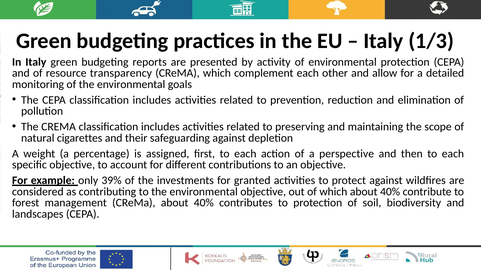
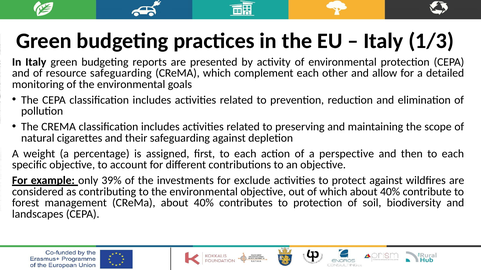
resource transparency: transparency -> safeguarding
granted: granted -> exclude
